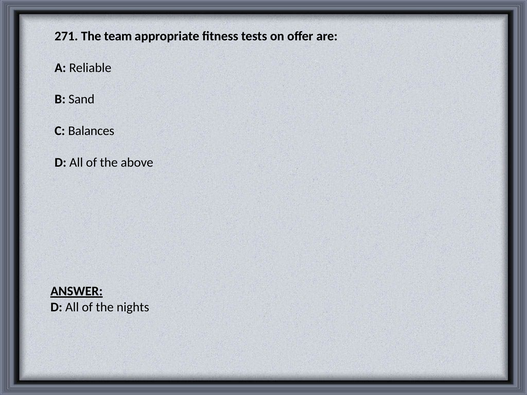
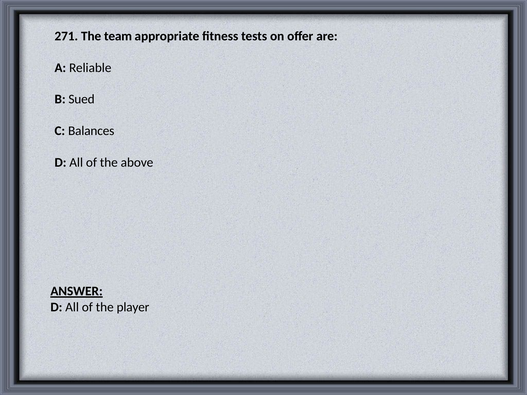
Sand: Sand -> Sued
nights: nights -> player
